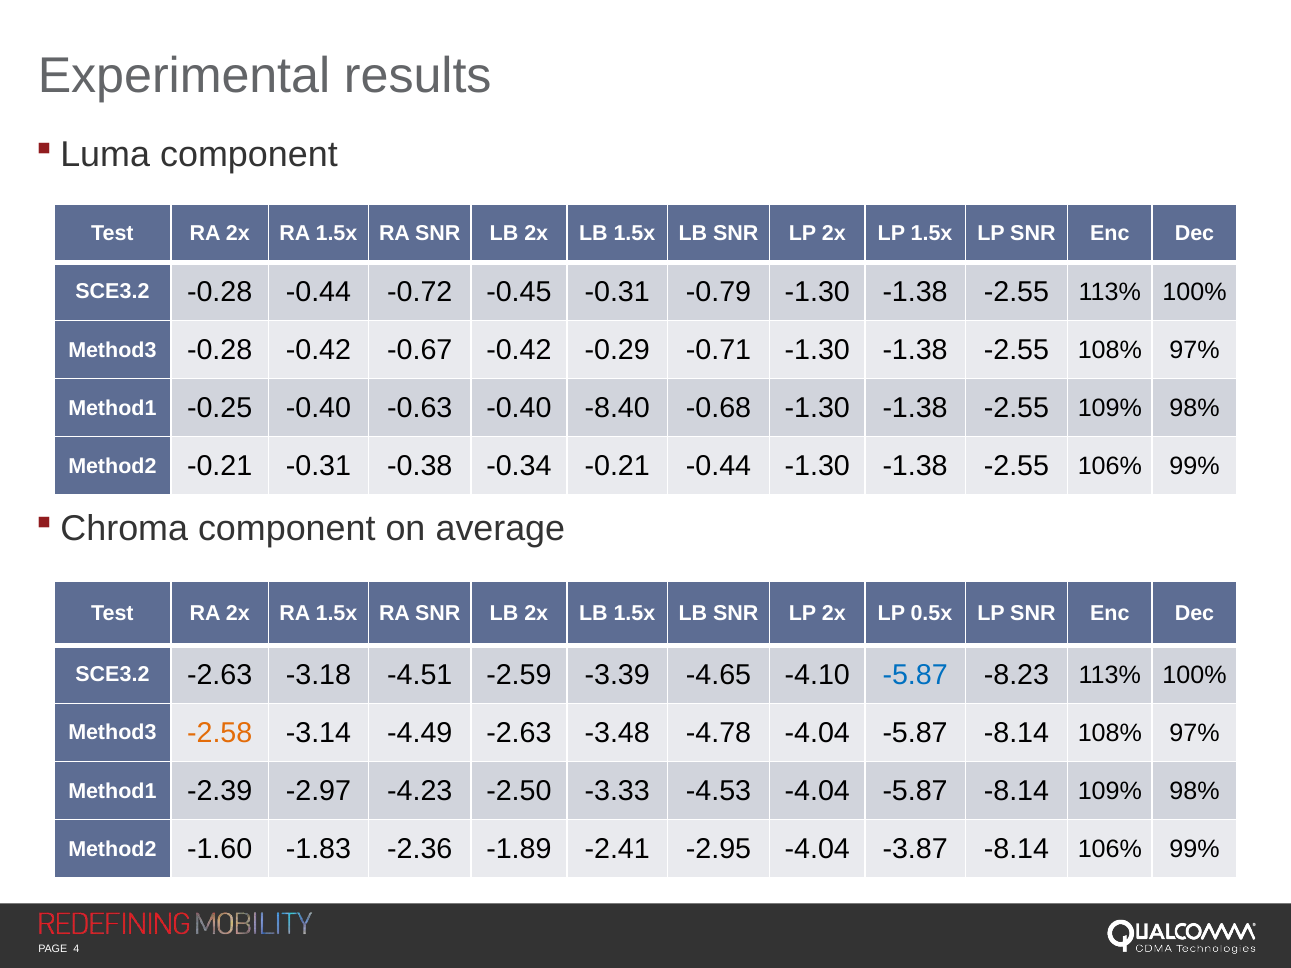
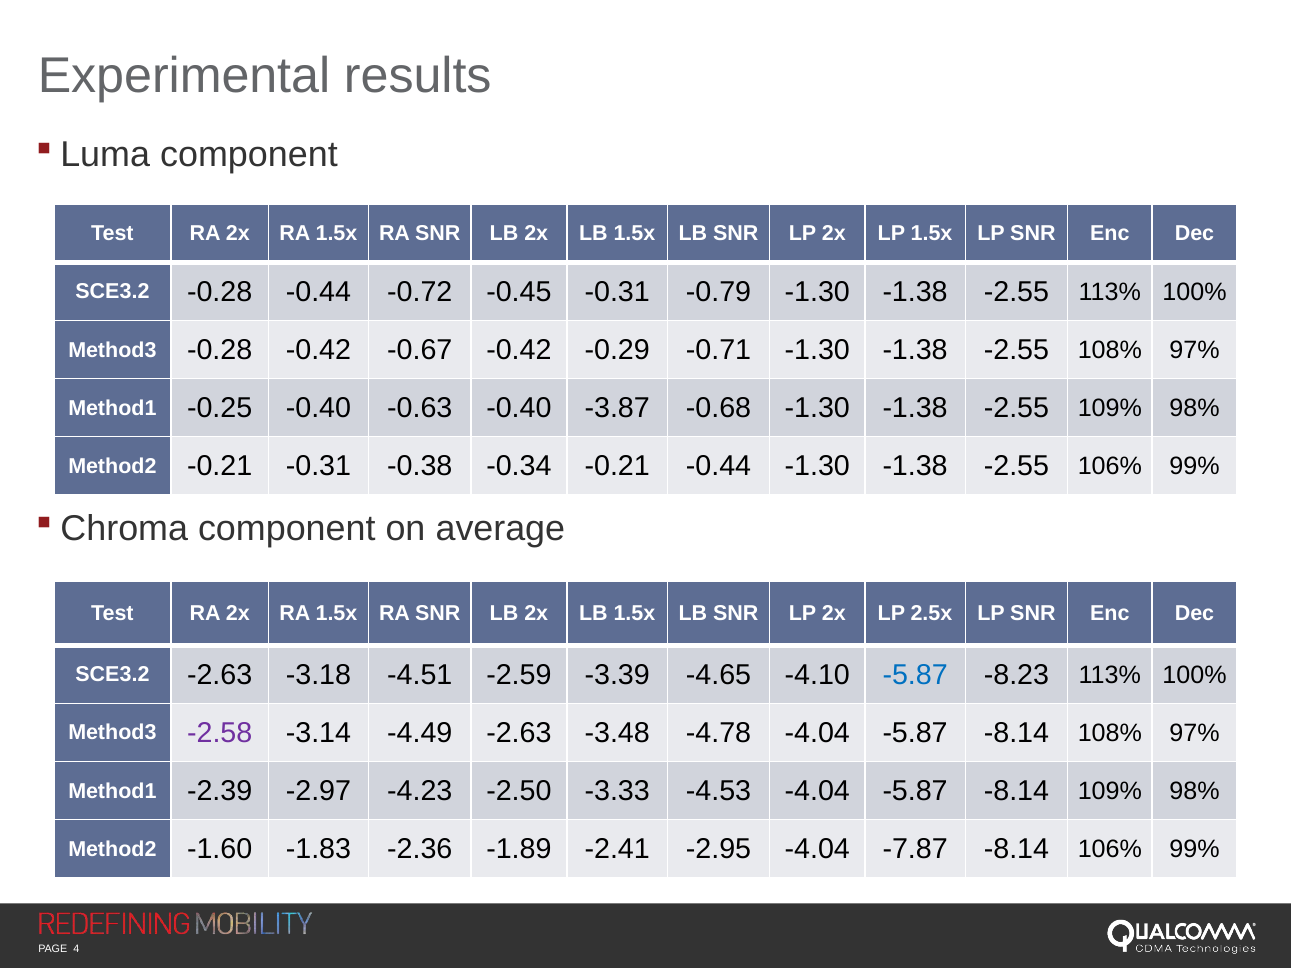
-8.40: -8.40 -> -3.87
0.5x: 0.5x -> 2.5x
-2.58 colour: orange -> purple
-3.87: -3.87 -> -7.87
